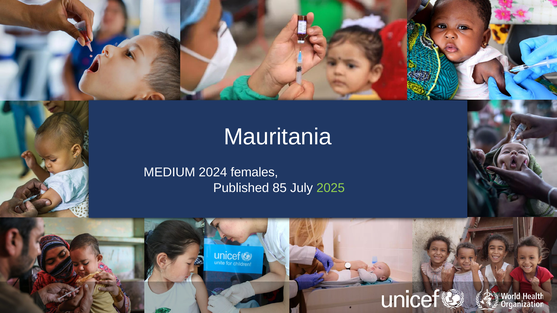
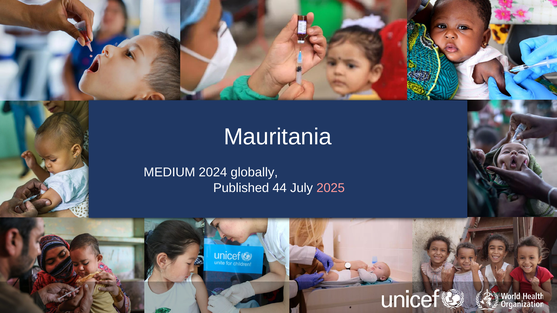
females: females -> globally
85: 85 -> 44
2025 colour: light green -> pink
